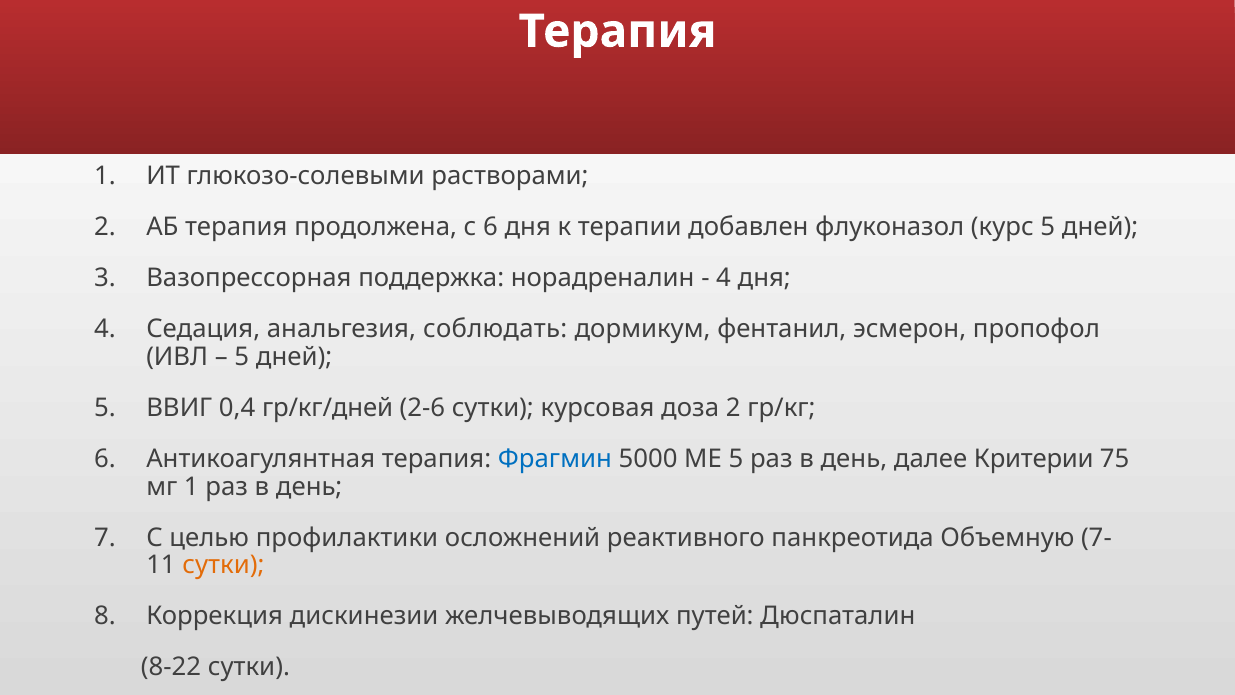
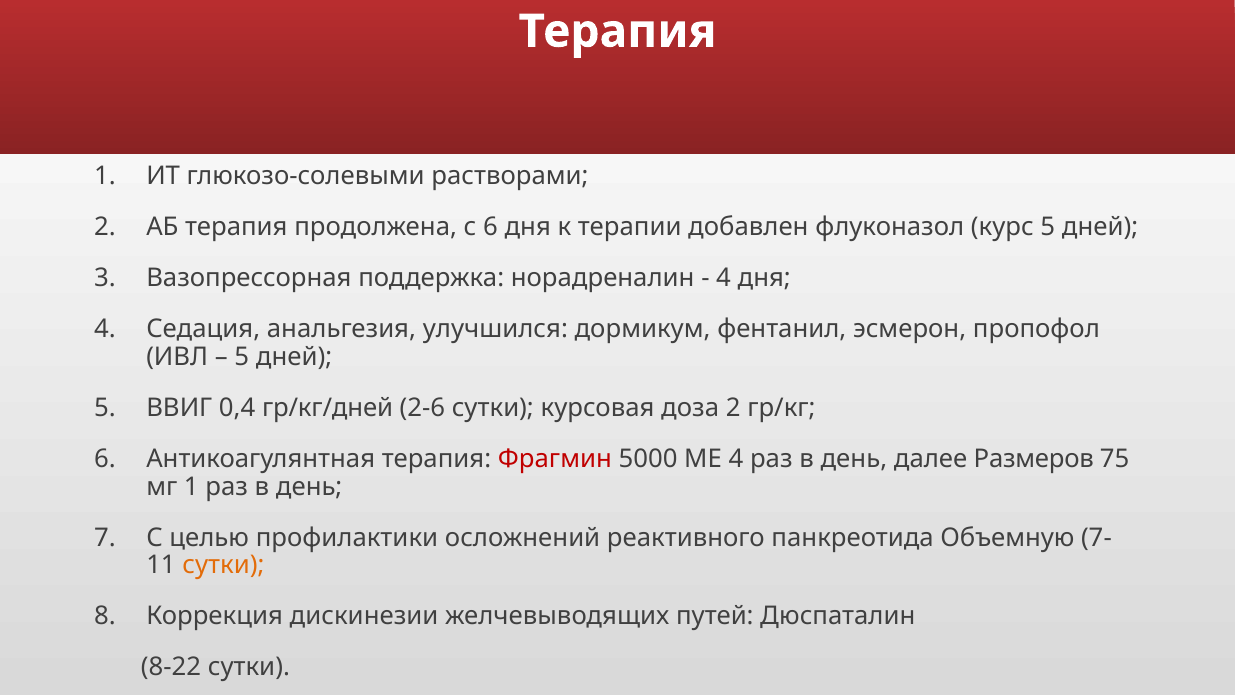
соблюдать: соблюдать -> улучшился
Фрагмин colour: blue -> red
МЕ 5: 5 -> 4
Критерии: Критерии -> Размеров
